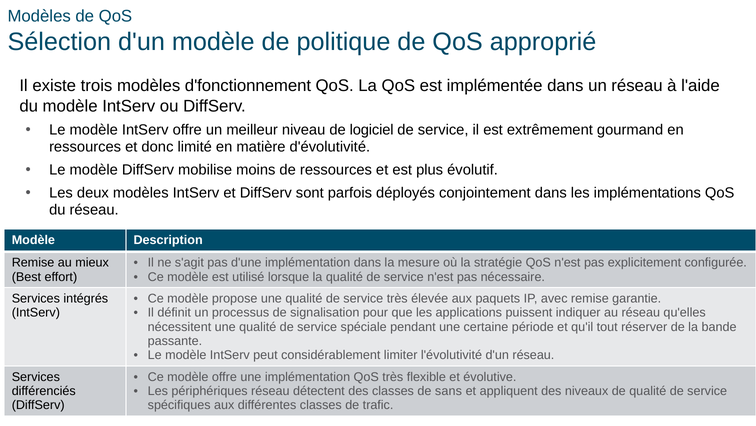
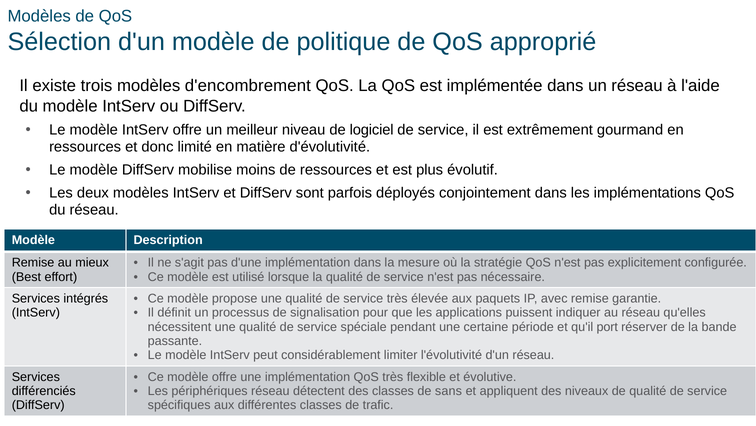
d'fonctionnement: d'fonctionnement -> d'encombrement
tout: tout -> port
